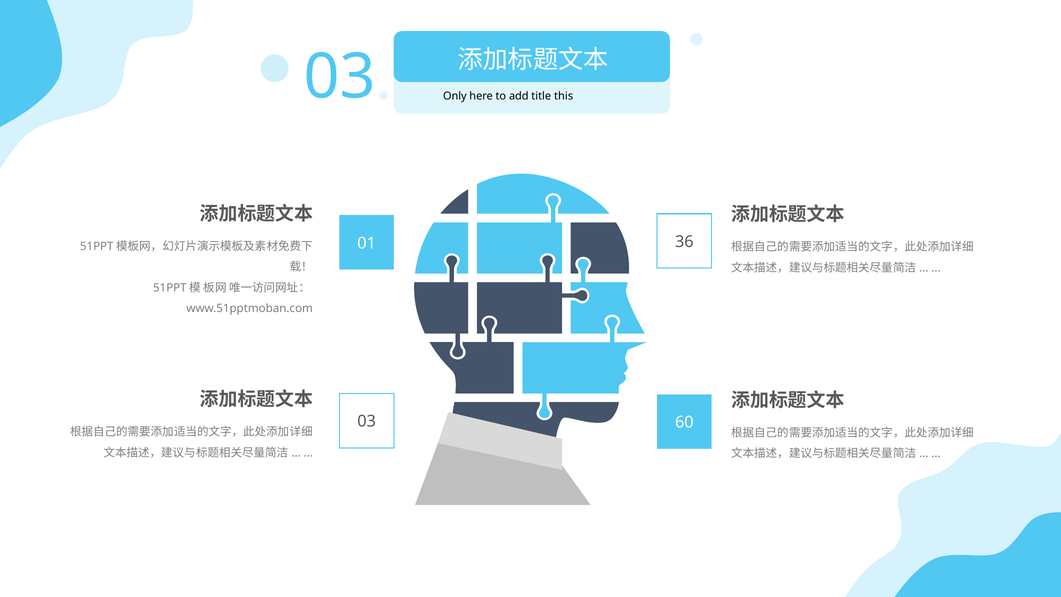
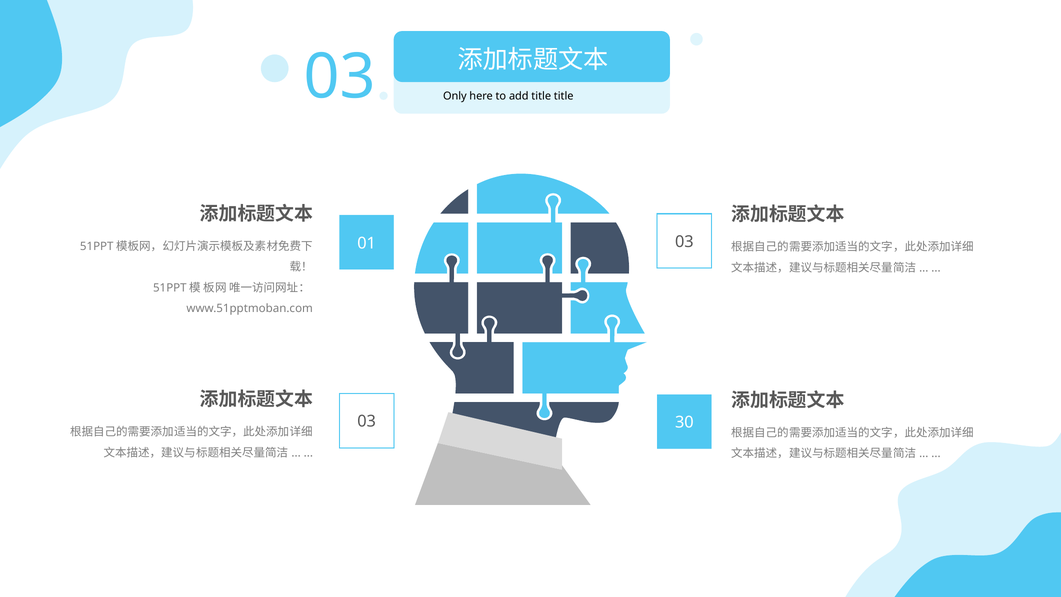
title this: this -> title
01 36: 36 -> 03
60: 60 -> 30
